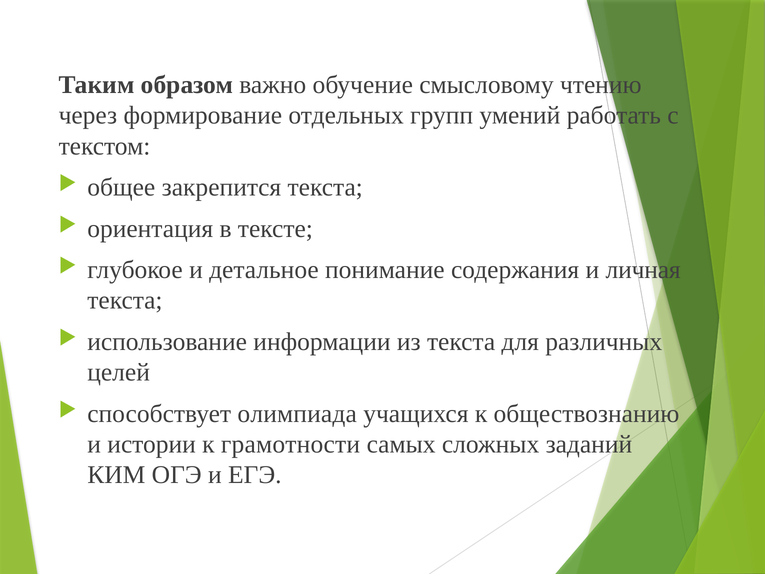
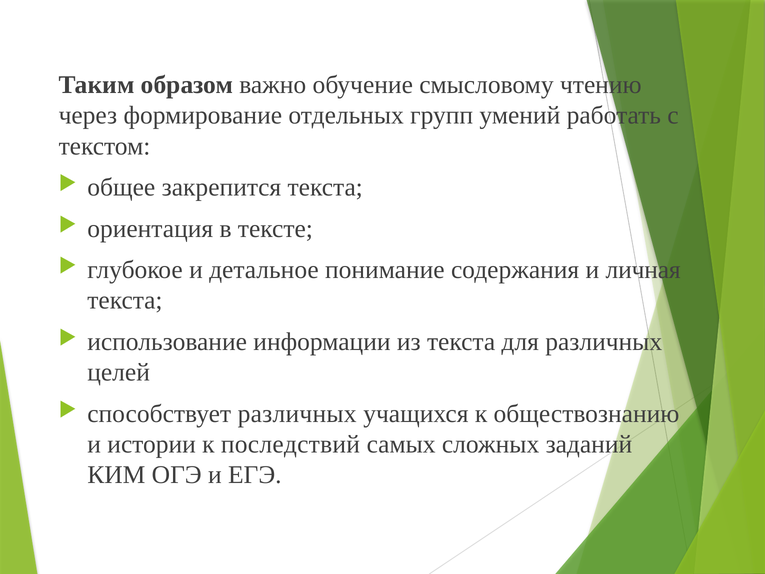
способствует олимпиада: олимпиада -> различных
грамотности: грамотности -> последствий
